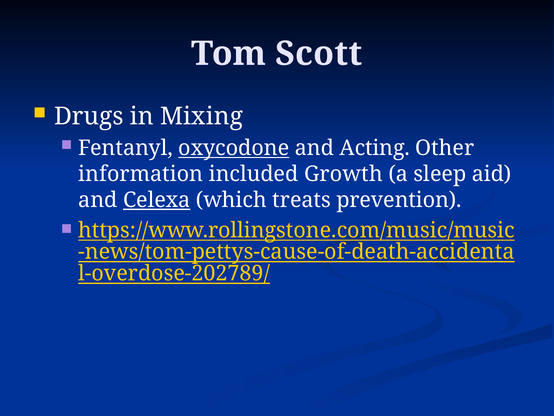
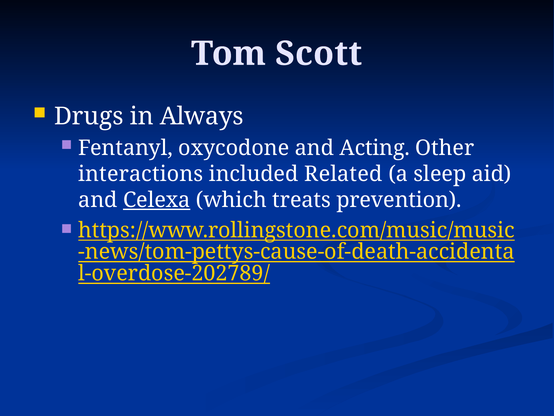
Mixing: Mixing -> Always
oxycodone underline: present -> none
information: information -> interactions
Growth: Growth -> Related
